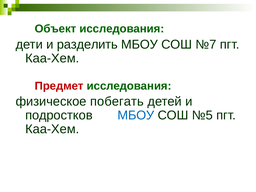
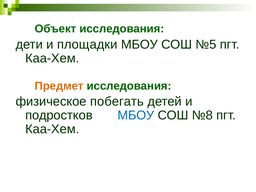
разделить: разделить -> площадки
№7: №7 -> №5
Предмет colour: red -> orange
№5: №5 -> №8
